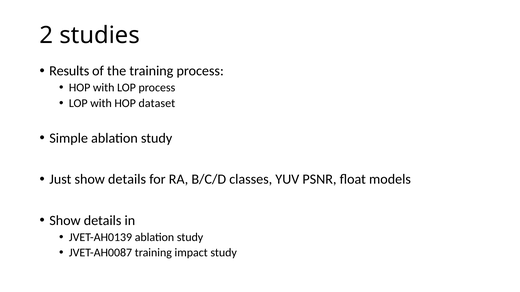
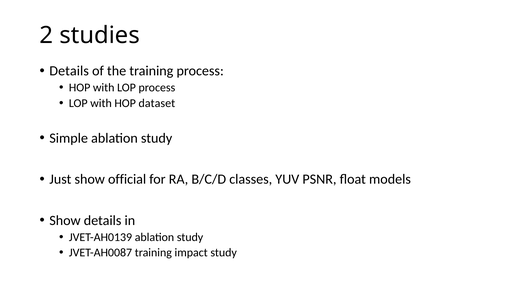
Results at (69, 71): Results -> Details
Just show details: details -> official
